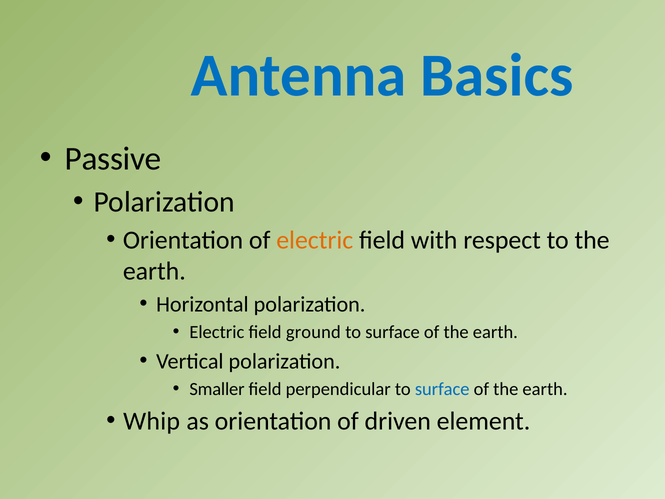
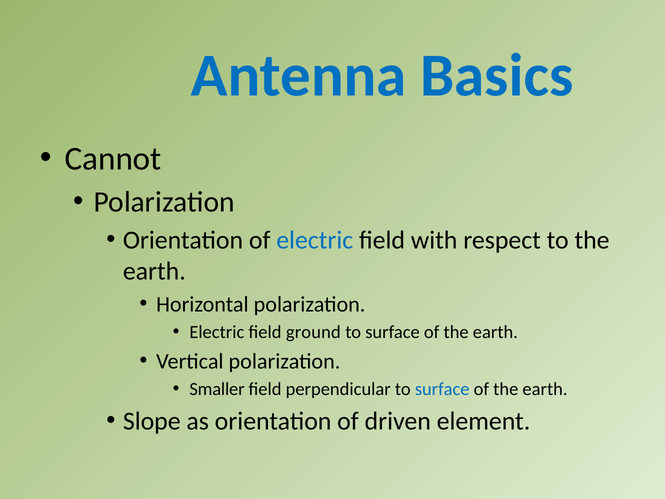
Passive: Passive -> Cannot
electric at (315, 240) colour: orange -> blue
Whip: Whip -> Slope
